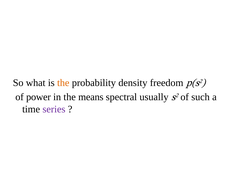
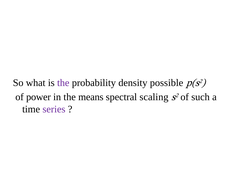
the at (63, 83) colour: orange -> purple
freedom: freedom -> possible
usually: usually -> scaling
